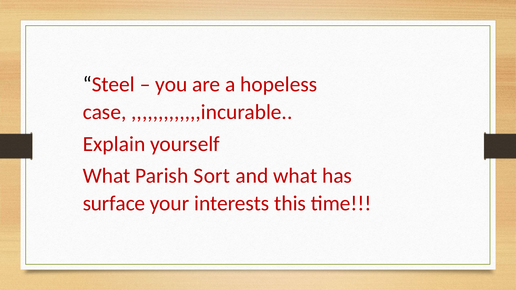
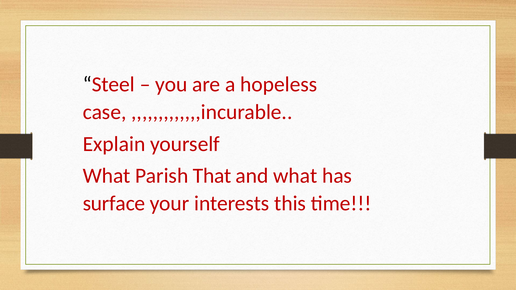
Sort: Sort -> That
